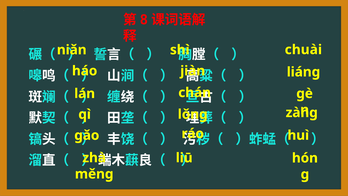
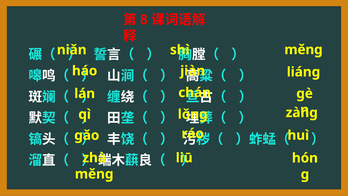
chuài at (303, 50): chuài -> měnɡ
